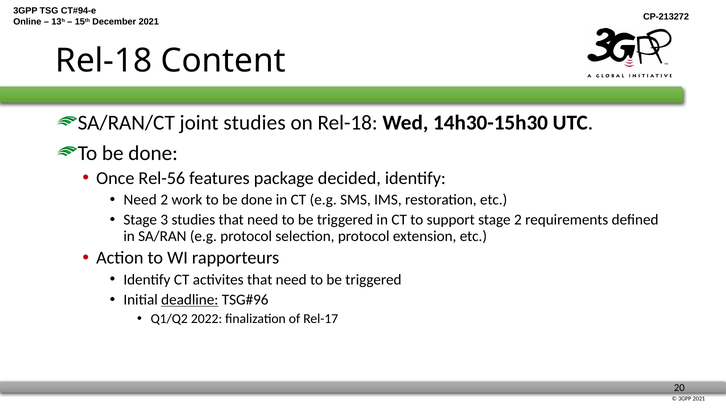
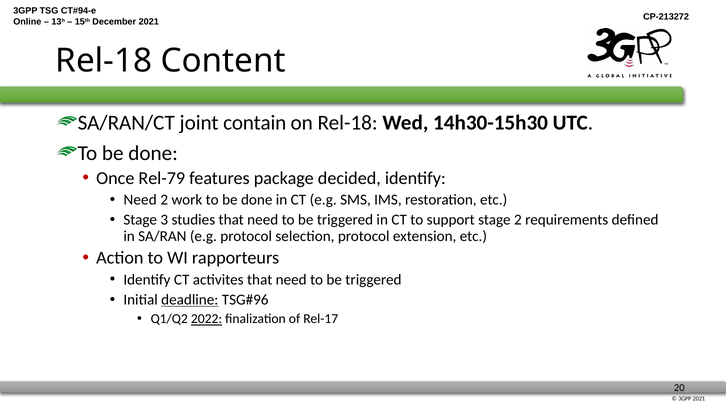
joint studies: studies -> contain
Rel-56: Rel-56 -> Rel-79
2022 underline: none -> present
